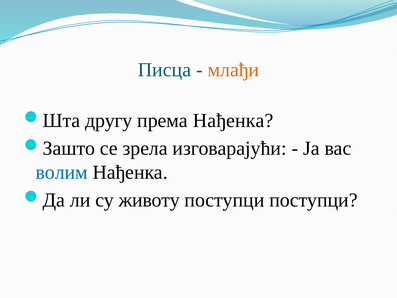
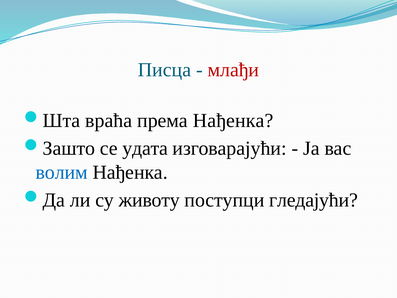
млађи colour: orange -> red
другу: другу -> враћа
зрела: зрела -> удата
поступци поступци: поступци -> гледајући
